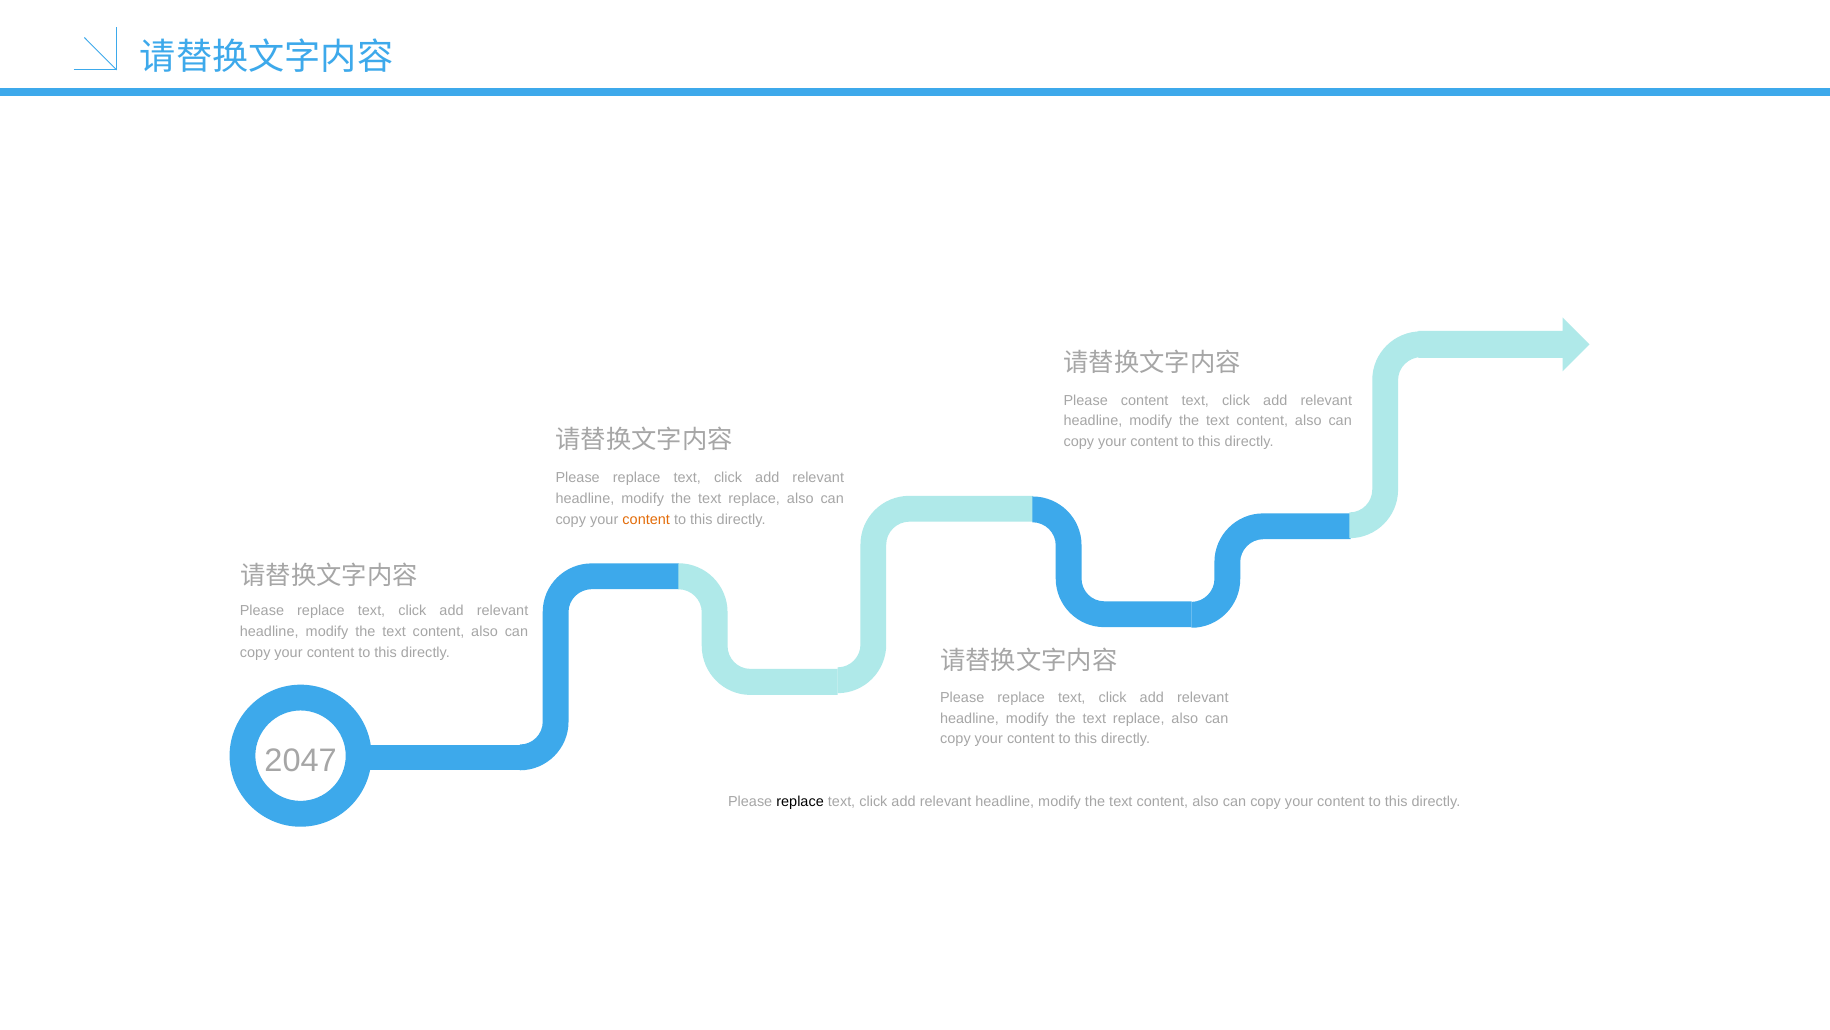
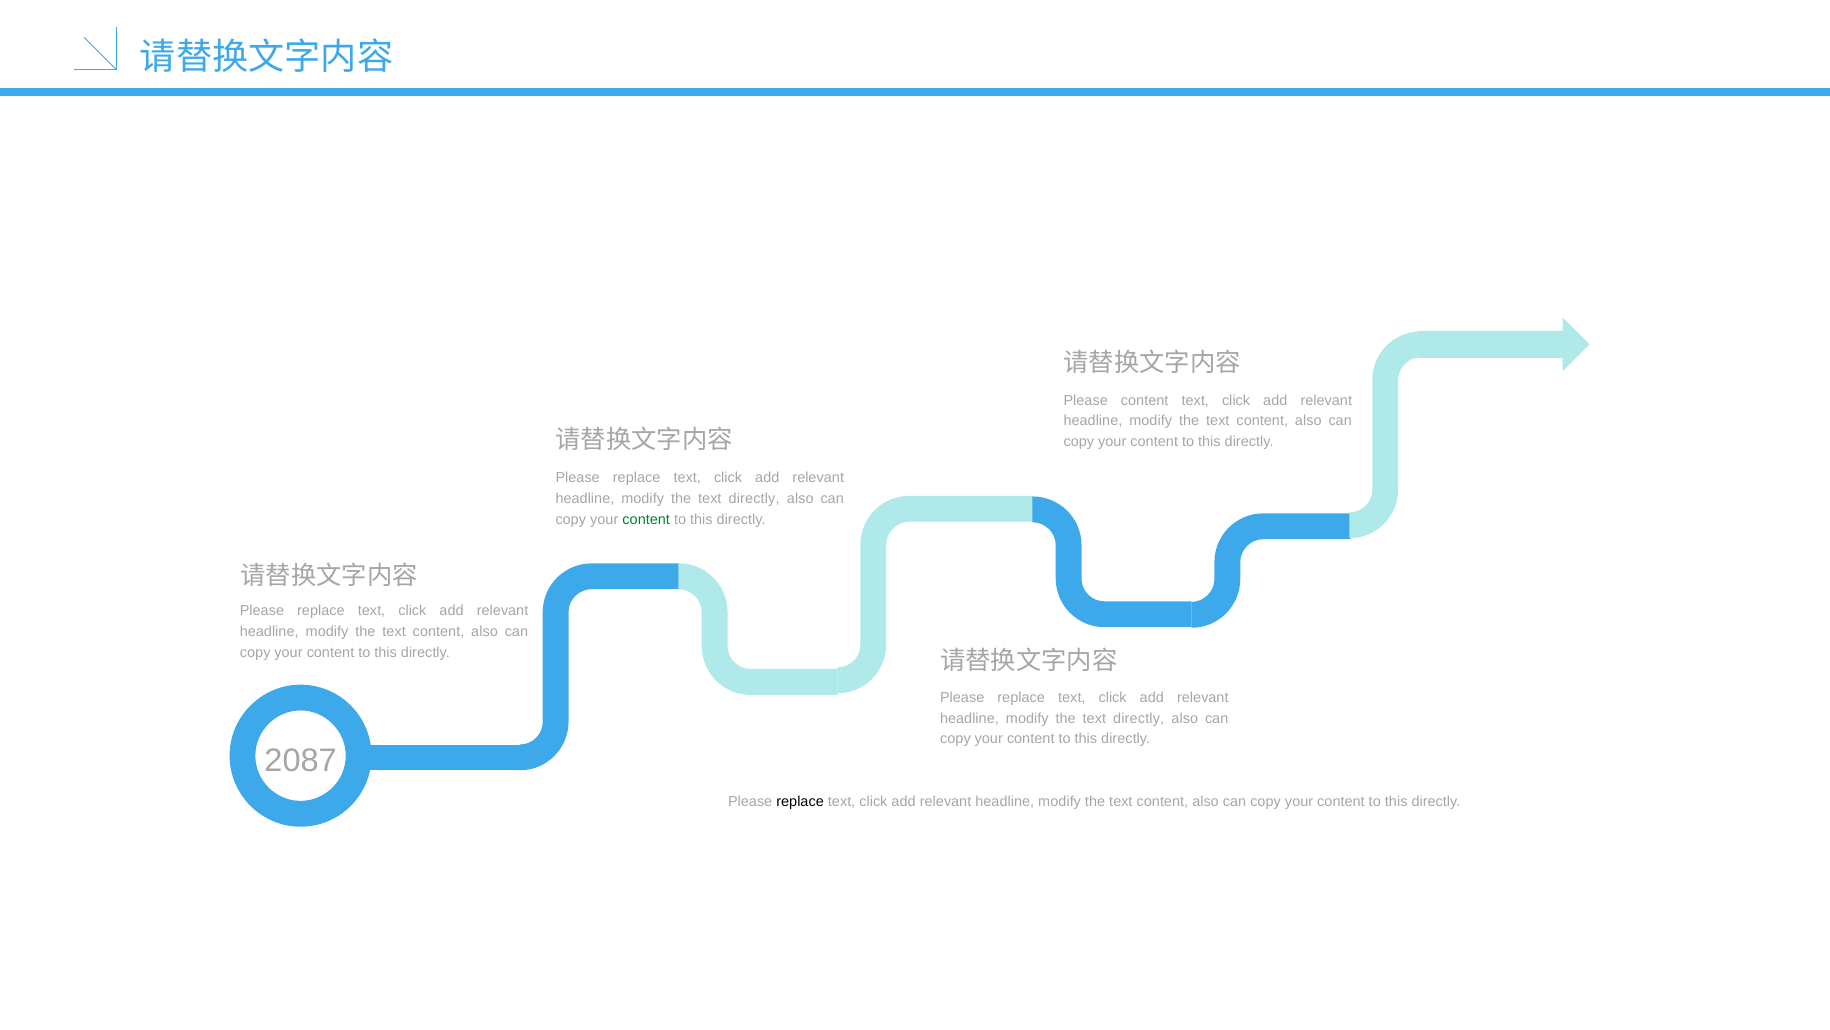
replace at (754, 498): replace -> directly
content at (646, 519) colour: orange -> green
replace at (1139, 718): replace -> directly
2047: 2047 -> 2087
